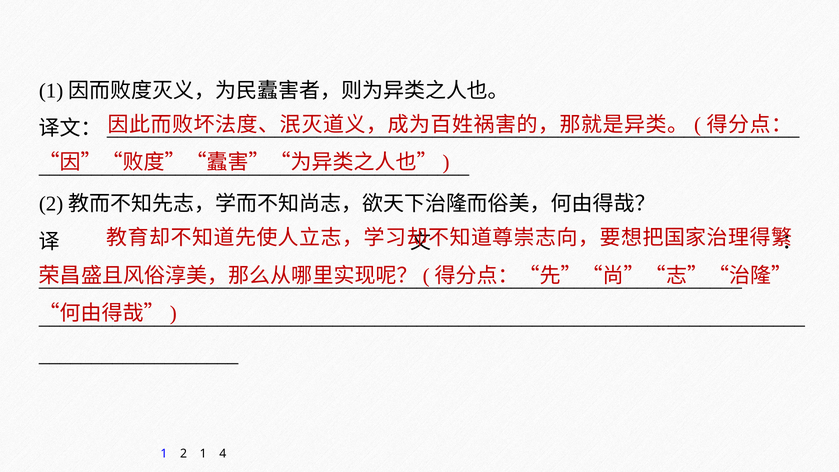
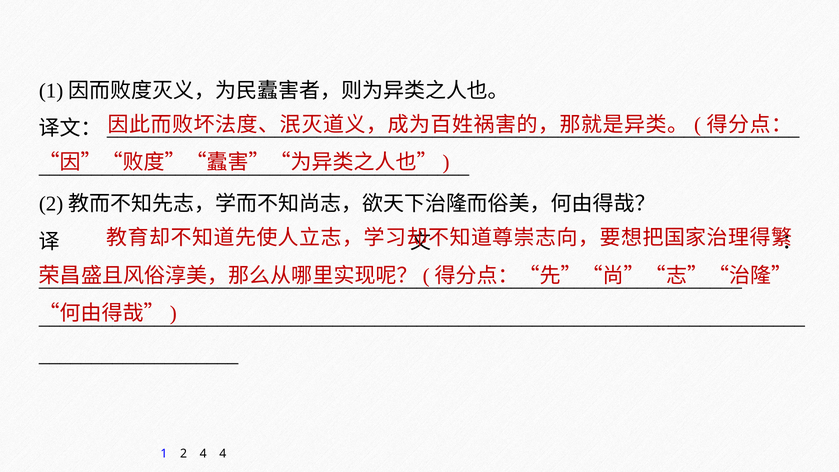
2 1: 1 -> 4
